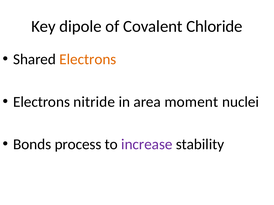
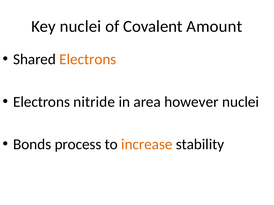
Key dipole: dipole -> nuclei
Chloride: Chloride -> Amount
moment: moment -> however
increase colour: purple -> orange
